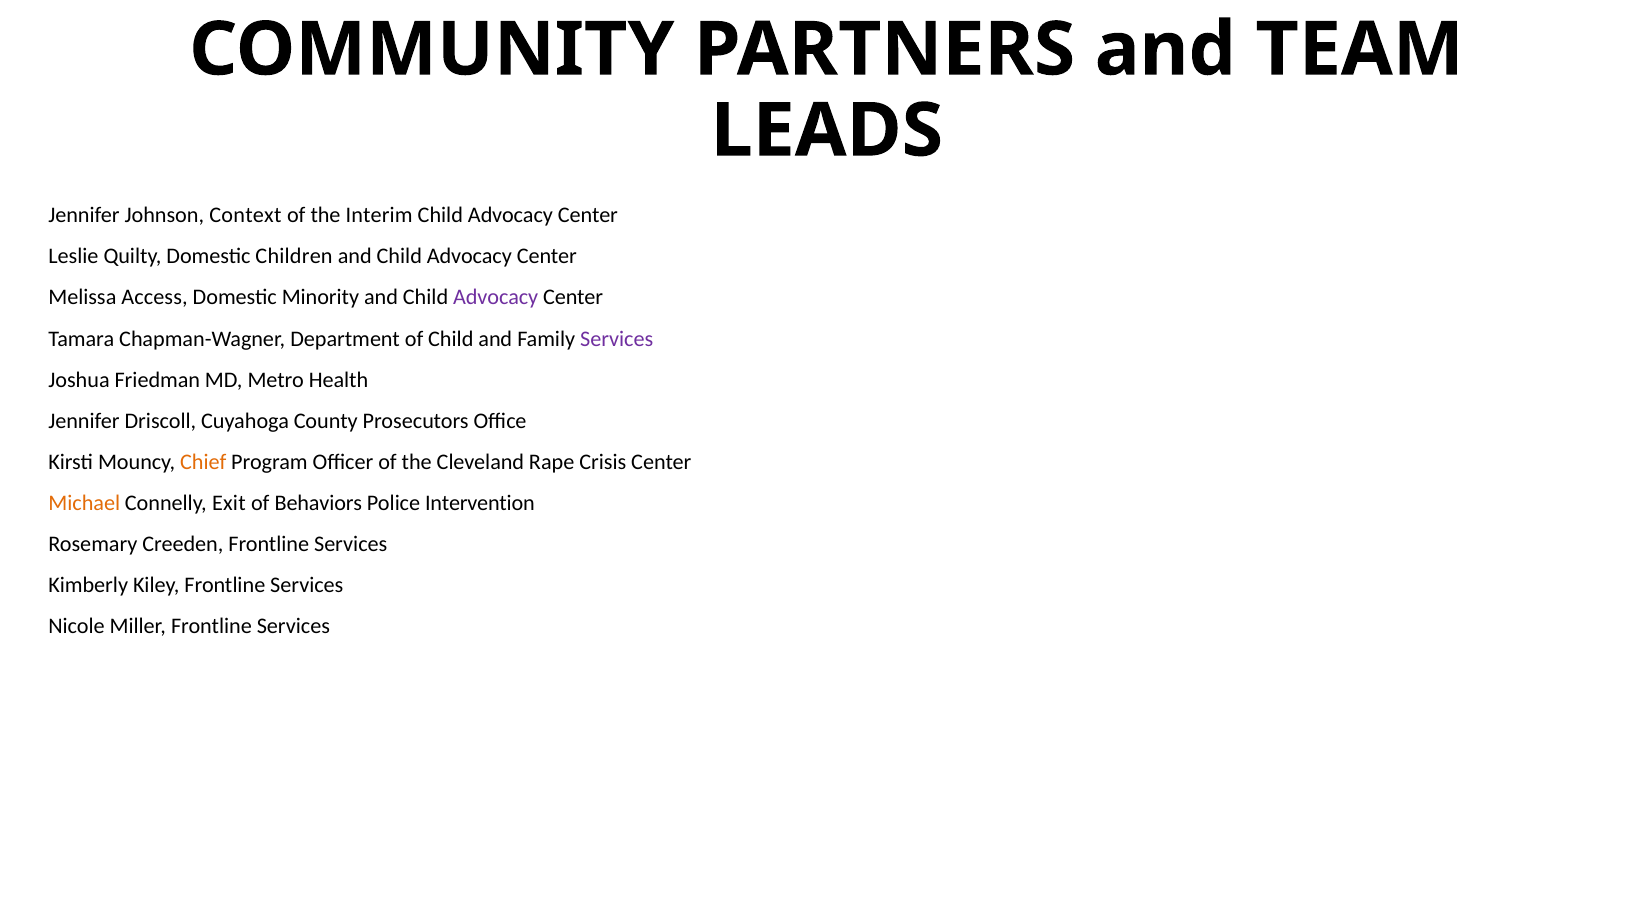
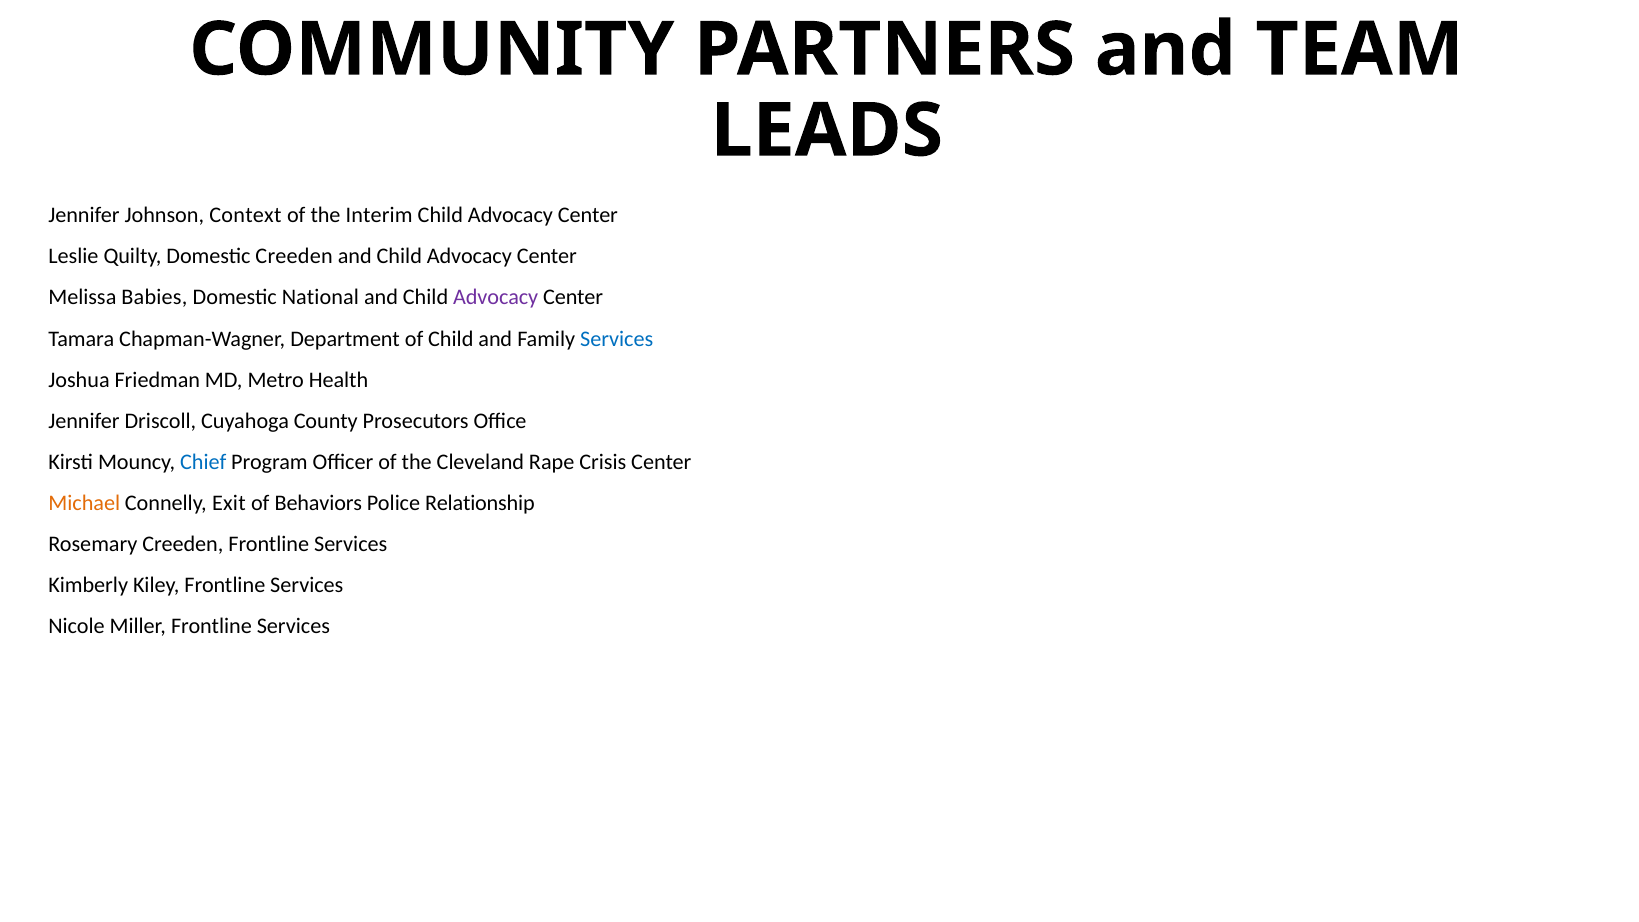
Domestic Children: Children -> Creeden
Access: Access -> Babies
Minority: Minority -> National
Services at (617, 339) colour: purple -> blue
Chief colour: orange -> blue
Intervention: Intervention -> Relationship
